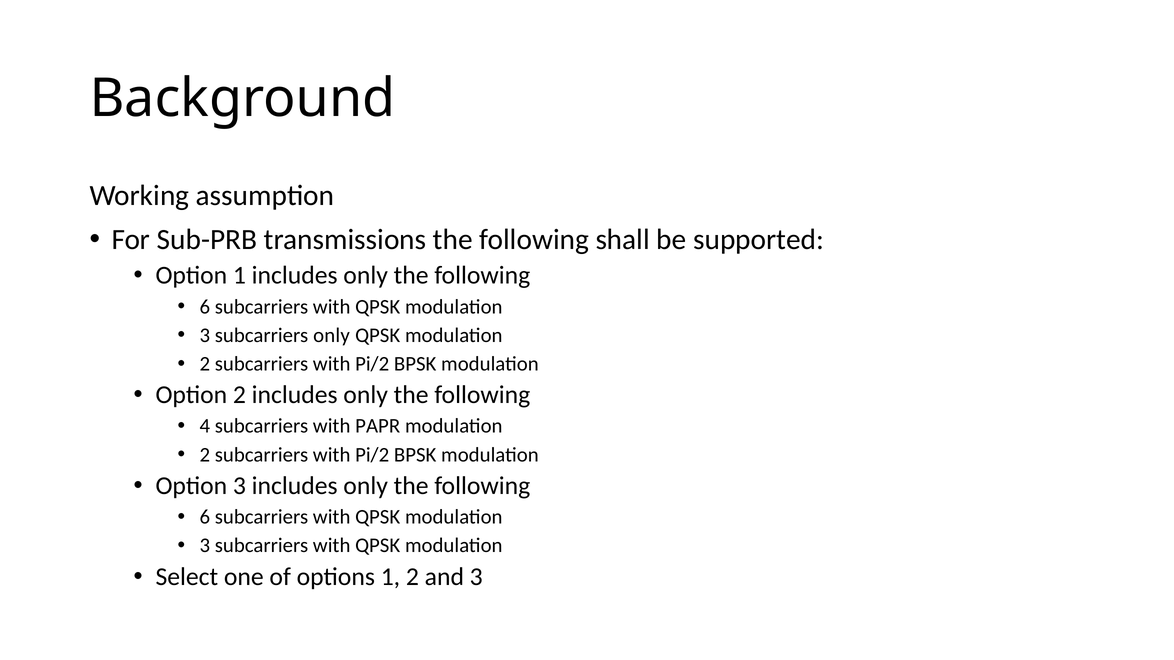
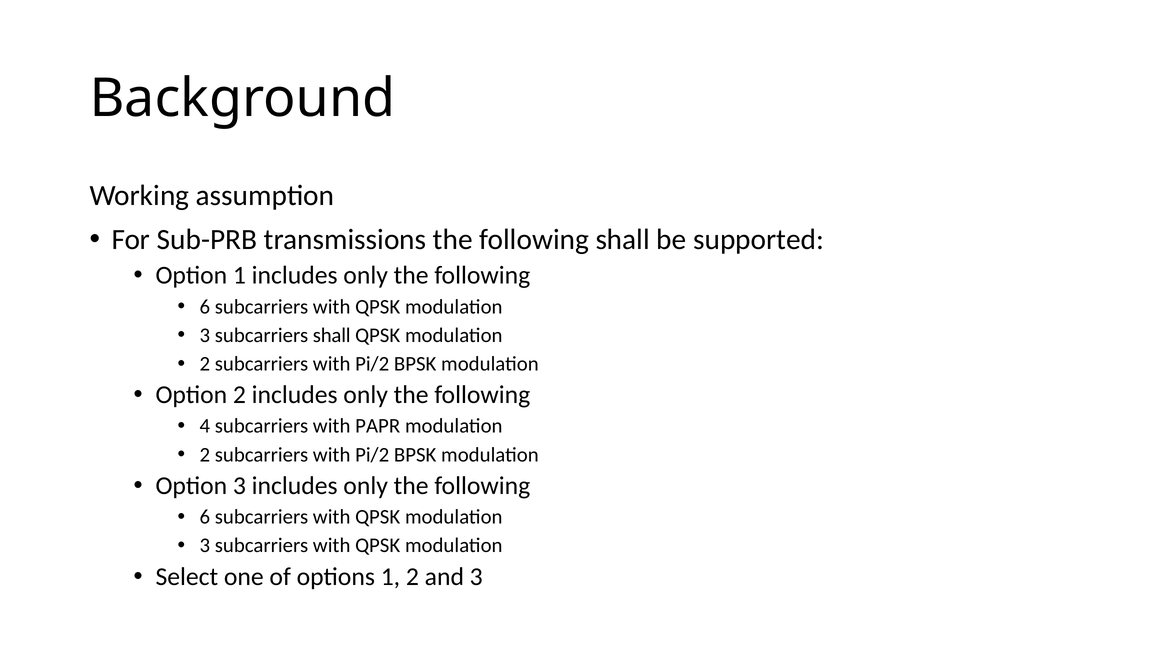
subcarriers only: only -> shall
